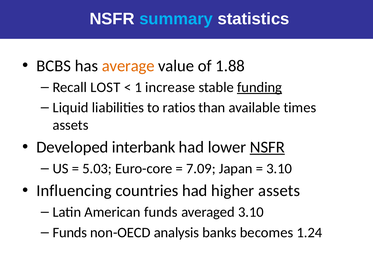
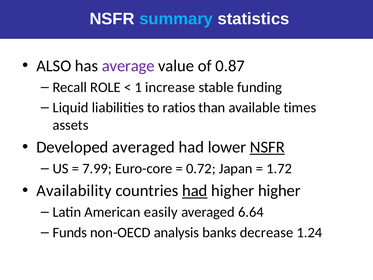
BCBS: BCBS -> ALSO
average colour: orange -> purple
1.88: 1.88 -> 0.87
LOST: LOST -> ROLE
funding underline: present -> none
Developed interbank: interbank -> averaged
5.03: 5.03 -> 7.99
7.09: 7.09 -> 0.72
3.10 at (279, 168): 3.10 -> 1.72
Influencing: Influencing -> Availability
had at (195, 191) underline: none -> present
higher assets: assets -> higher
American funds: funds -> easily
averaged 3.10: 3.10 -> 6.64
becomes: becomes -> decrease
